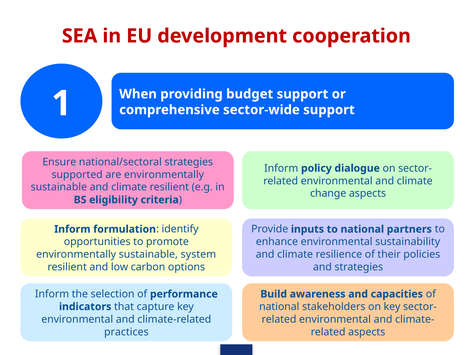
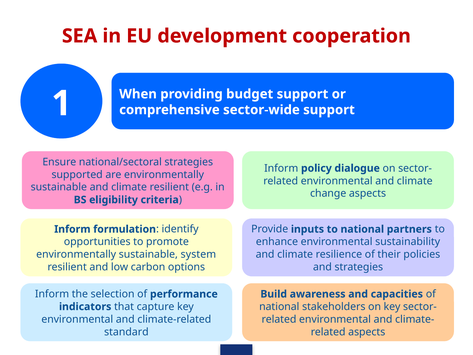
practices: practices -> standard
